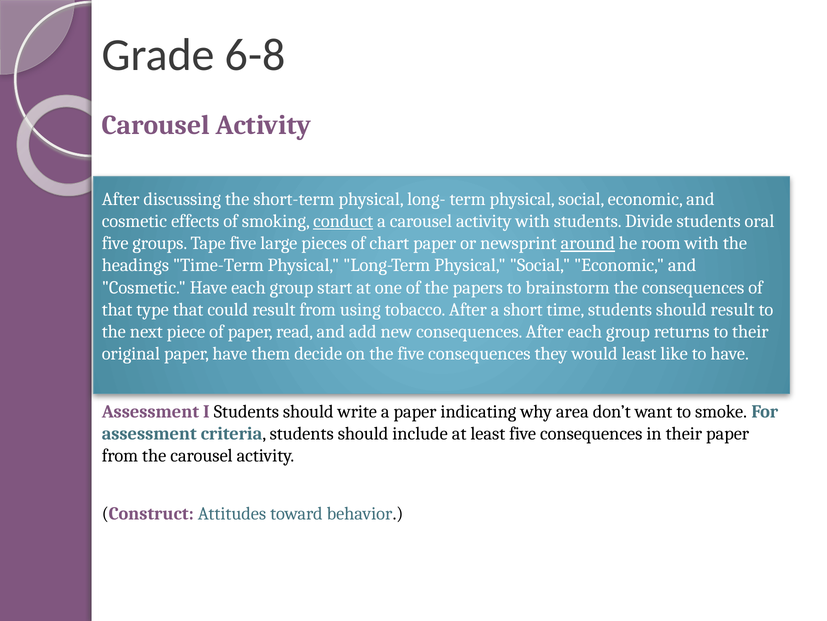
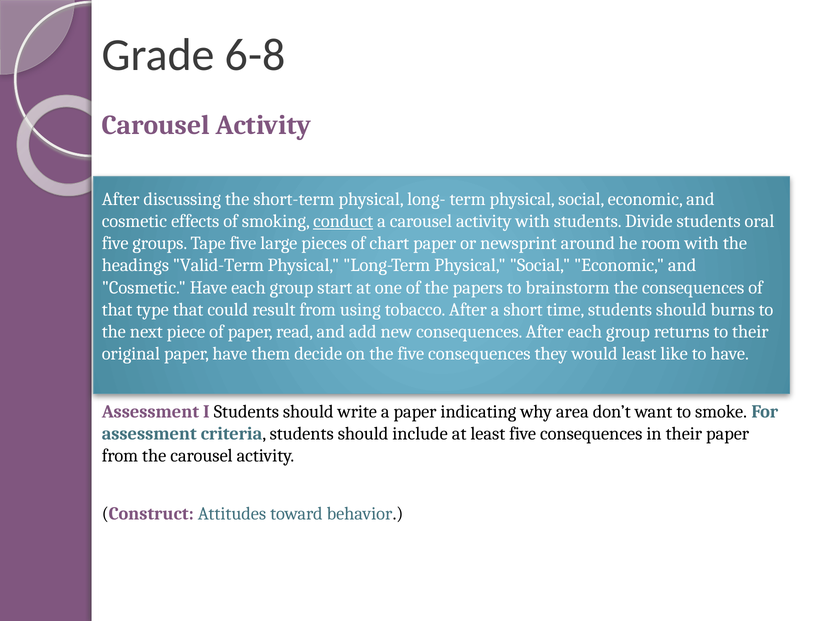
around underline: present -> none
Time-Term: Time-Term -> Valid-Term
should result: result -> burns
